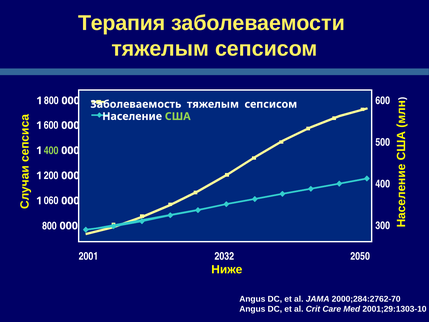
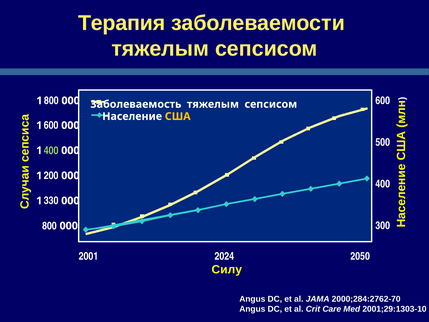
США colour: light green -> yellow
060: 060 -> 330
2032: 2032 -> 2024
Ниже: Ниже -> Силу
